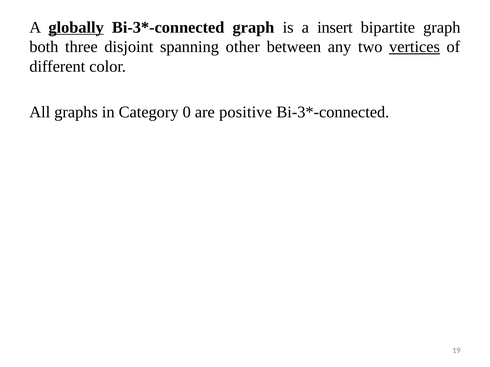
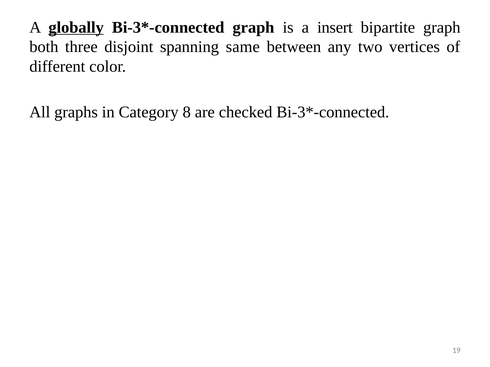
other: other -> same
vertices underline: present -> none
0: 0 -> 8
positive: positive -> checked
